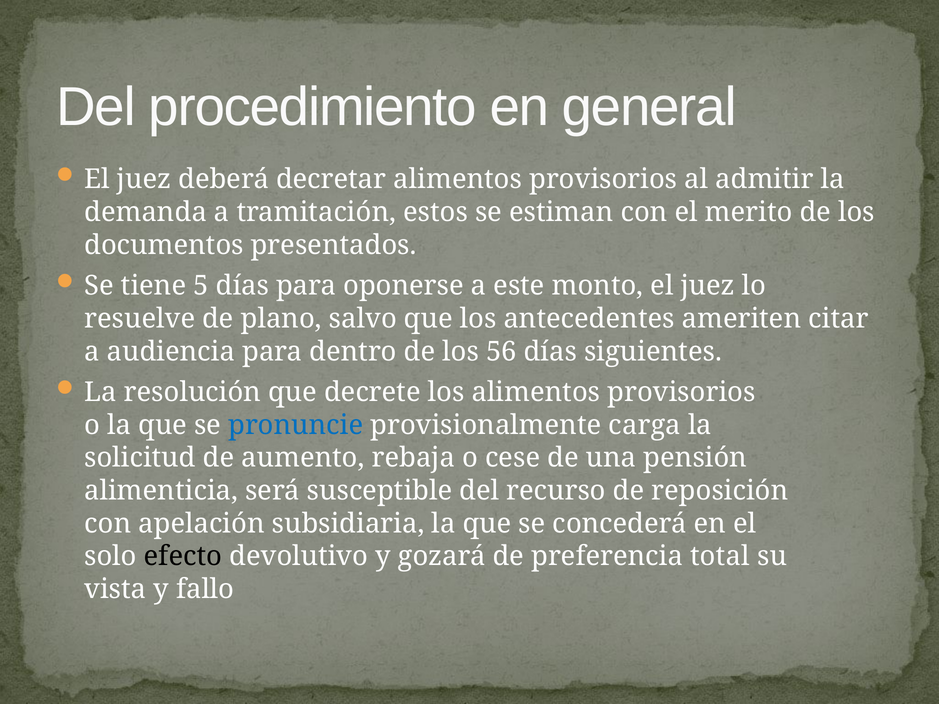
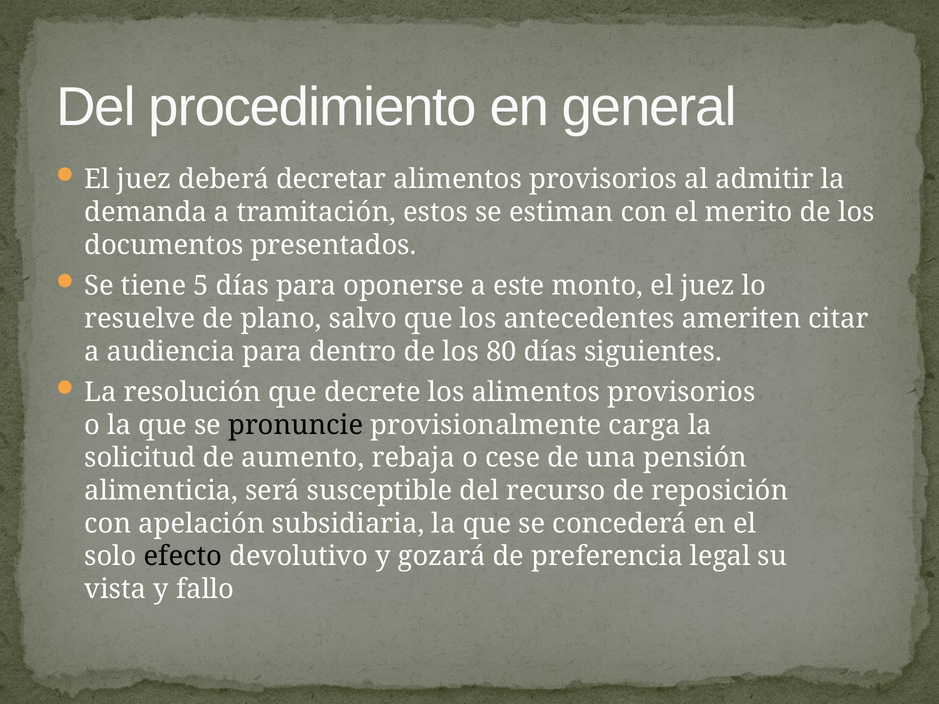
56: 56 -> 80
pronuncie colour: blue -> black
total: total -> legal
